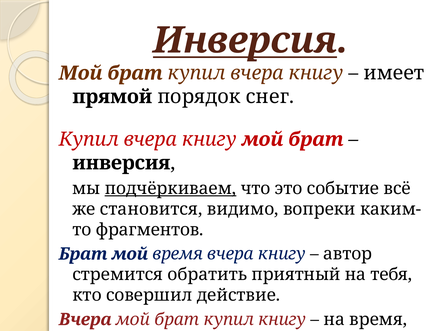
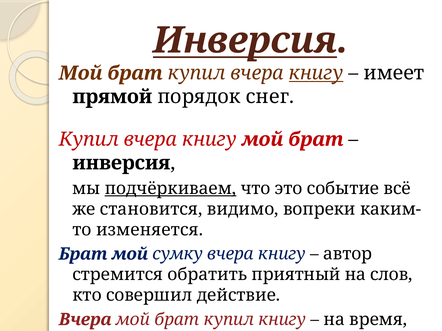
книгу at (316, 73) underline: none -> present
фрагментов: фрагментов -> изменяется
мой время: время -> сумку
тебя: тебя -> слов
